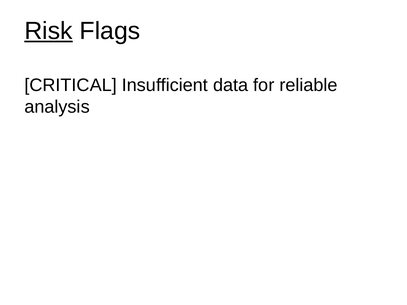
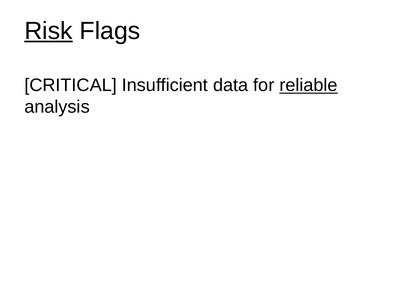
reliable underline: none -> present
